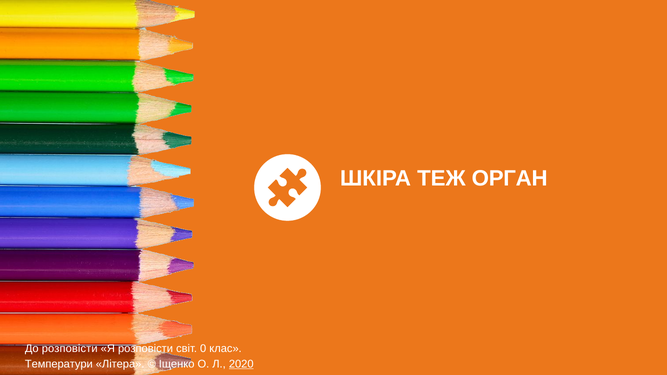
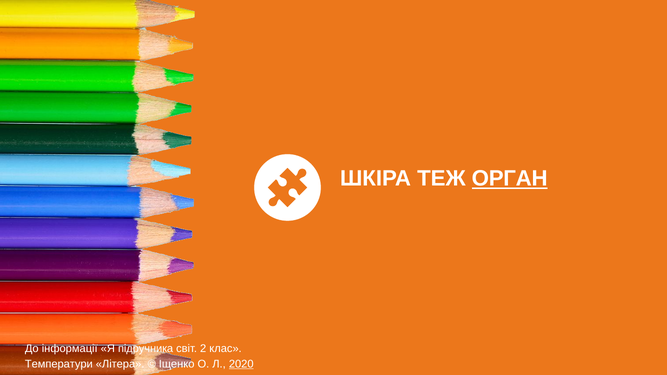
ОРГАН underline: none -> present
До розповісти: розповісти -> інформації
Я розповісти: розповісти -> підручника
0: 0 -> 2
